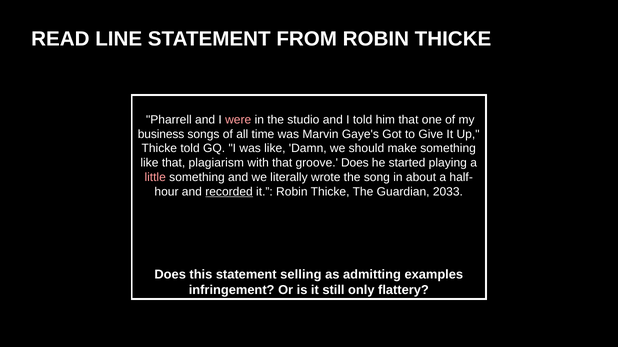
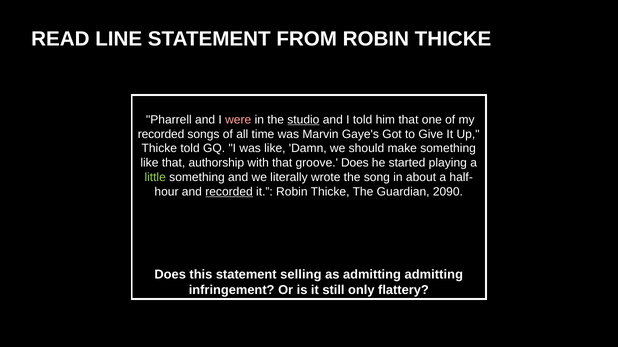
studio underline: none -> present
business at (161, 134): business -> recorded
plagiarism: plagiarism -> authorship
little colour: pink -> light green
2033: 2033 -> 2090
admitting examples: examples -> admitting
